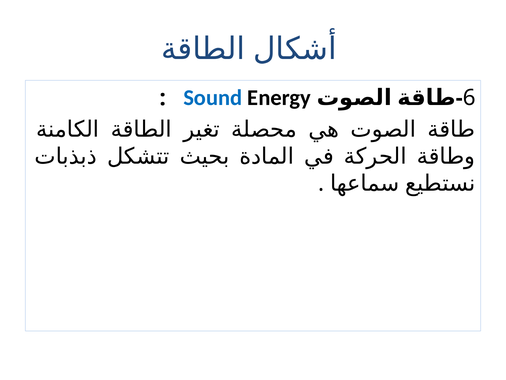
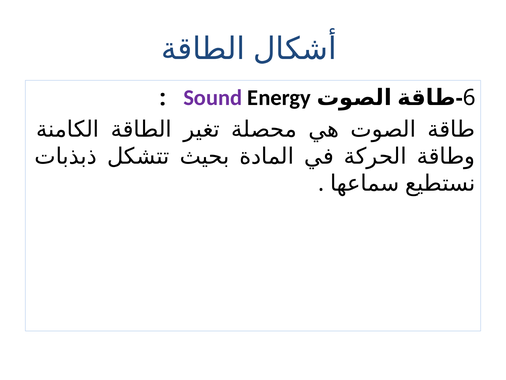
Sound colour: blue -> purple
